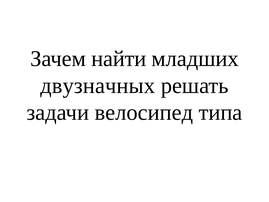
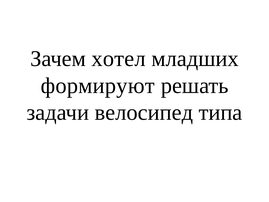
найти: найти -> хотел
двузначных: двузначных -> формируют
